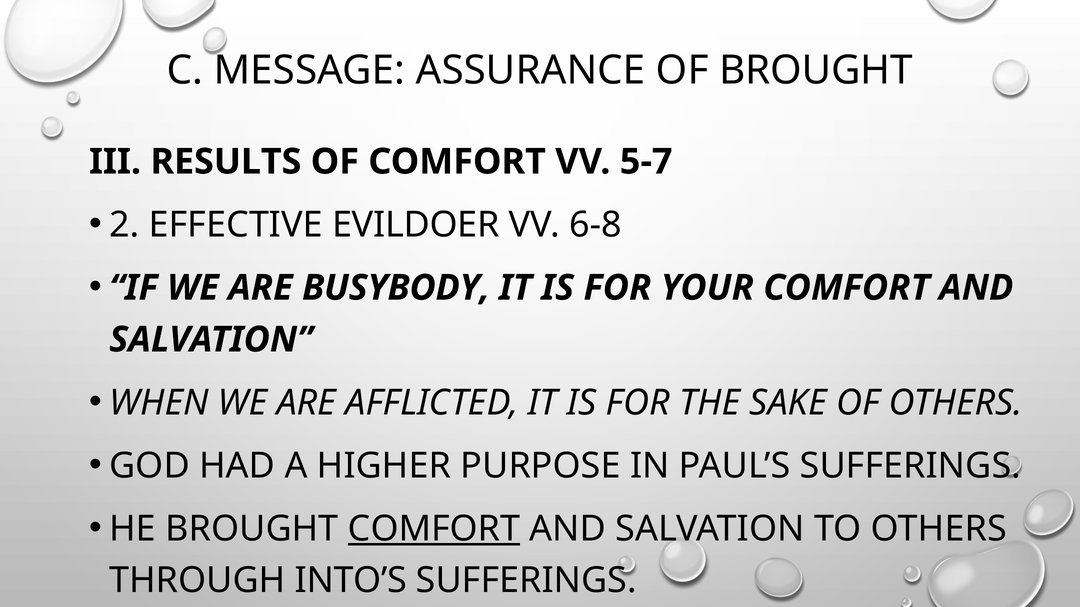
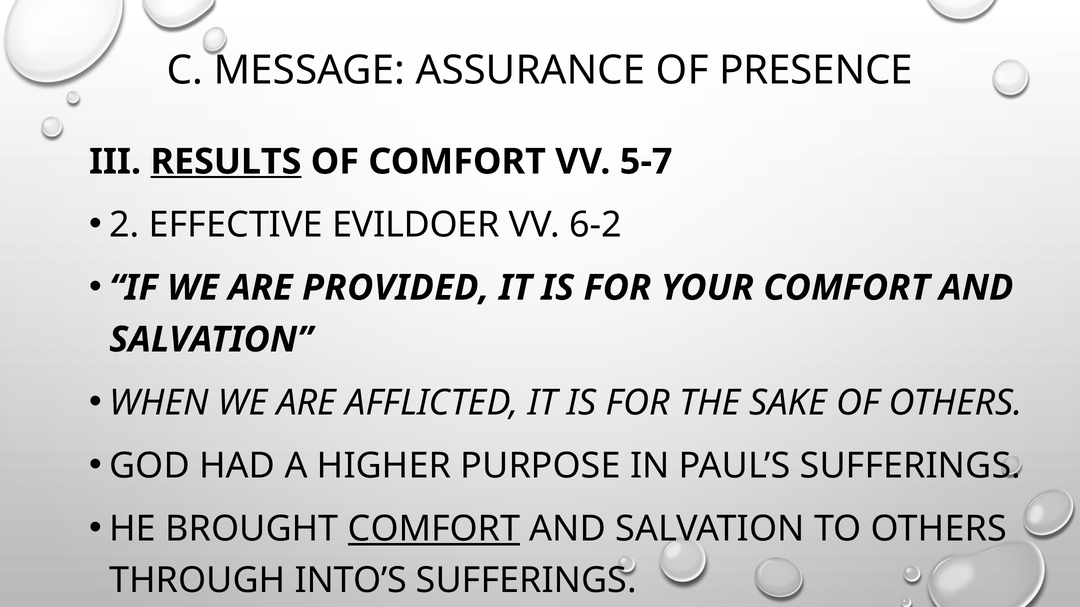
OF BROUGHT: BROUGHT -> PRESENCE
RESULTS underline: none -> present
6-8: 6-8 -> 6-2
BUSYBODY: BUSYBODY -> PROVIDED
